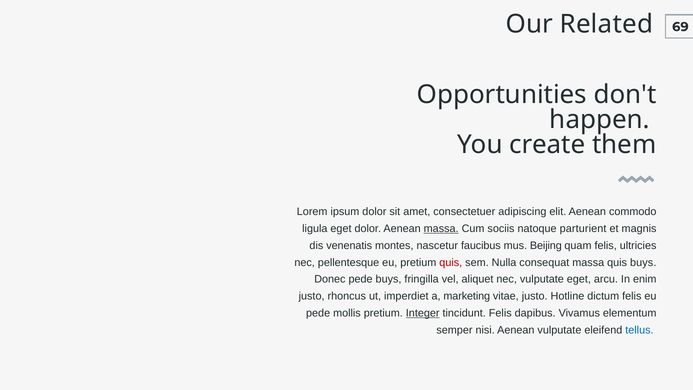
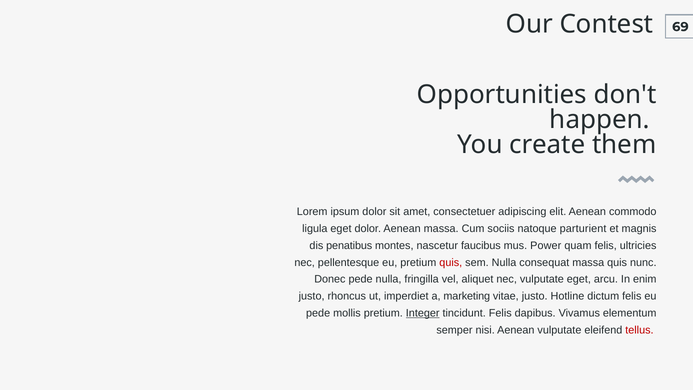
Related: Related -> Contest
massa at (441, 229) underline: present -> none
venenatis: venenatis -> penatibus
Beijing: Beijing -> Power
quis buys: buys -> nunc
pede buys: buys -> nulla
tellus colour: blue -> red
